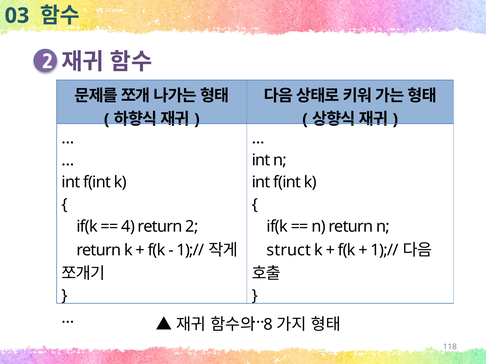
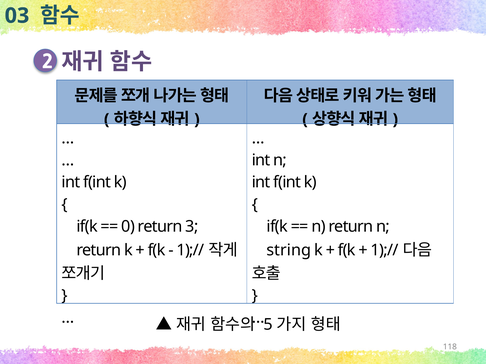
4: 4 -> 0
return 2: 2 -> 3
struct: struct -> string
8: 8 -> 5
